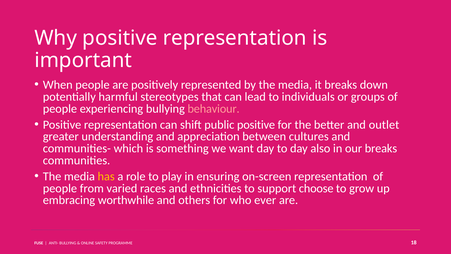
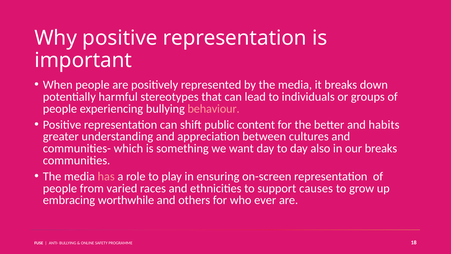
public positive: positive -> content
outlet: outlet -> habits
has colour: yellow -> pink
choose: choose -> causes
